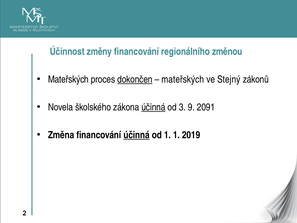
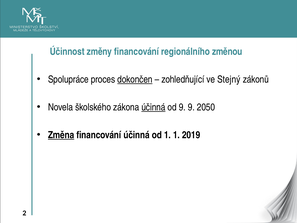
Mateřských at (68, 79): Mateřských -> Spolupráce
mateřských at (183, 79): mateřských -> zohledňující
od 3: 3 -> 9
2091: 2091 -> 2050
Změna underline: none -> present
účinná at (137, 135) underline: present -> none
